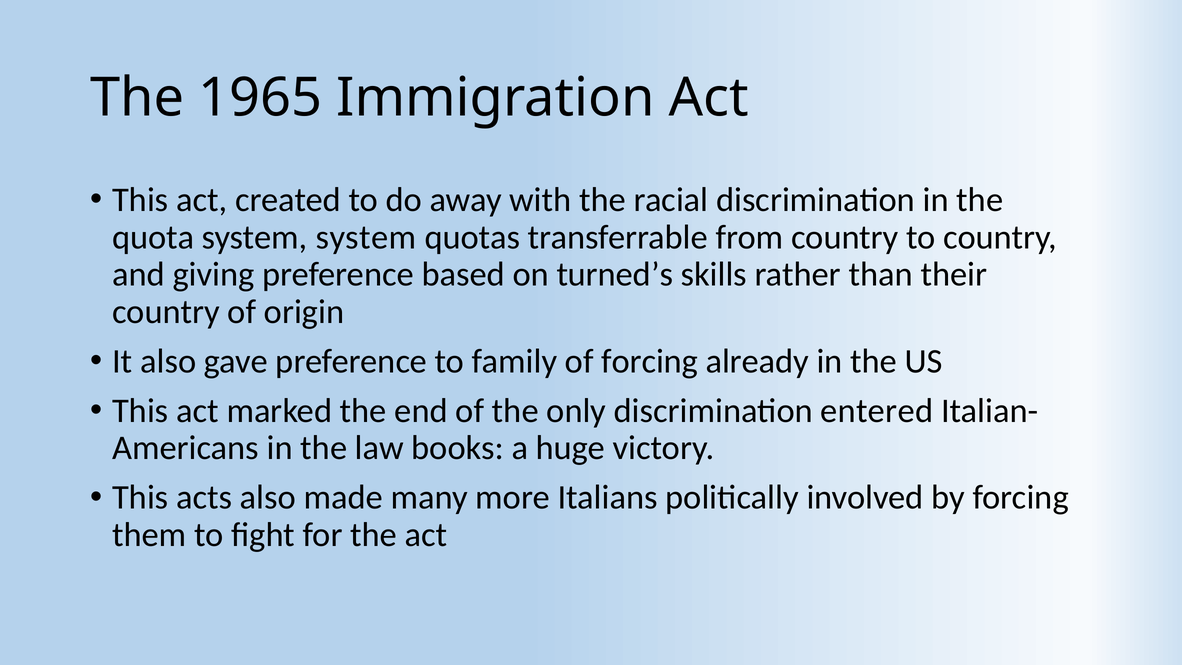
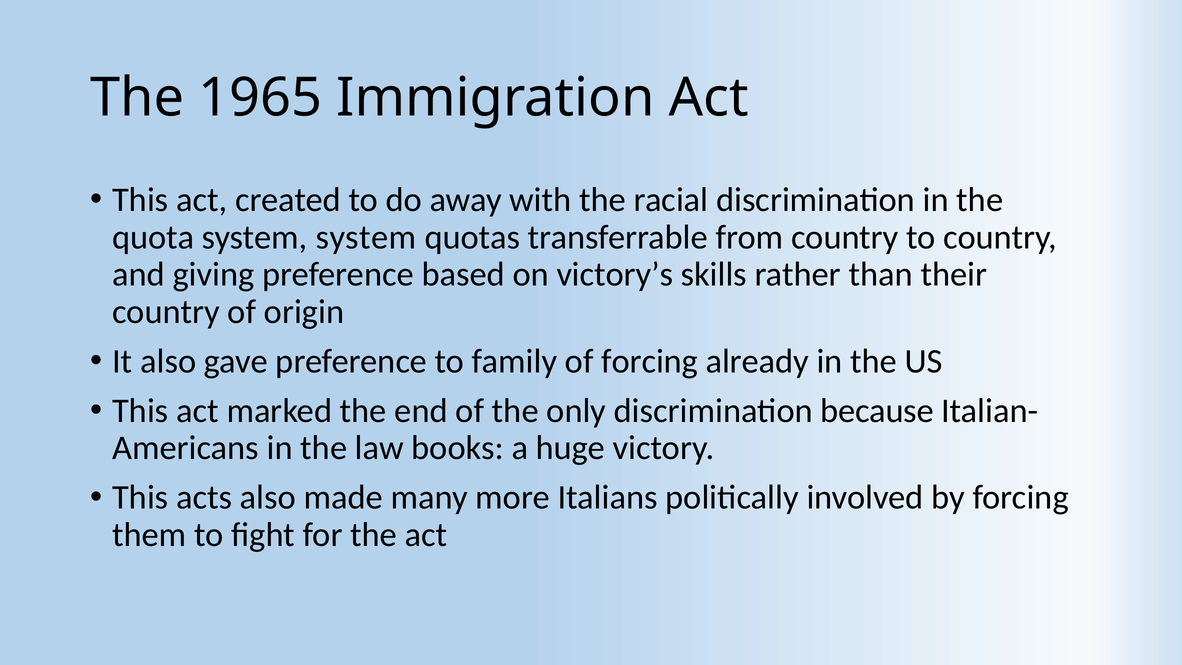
turned’s: turned’s -> victory’s
entered: entered -> because
